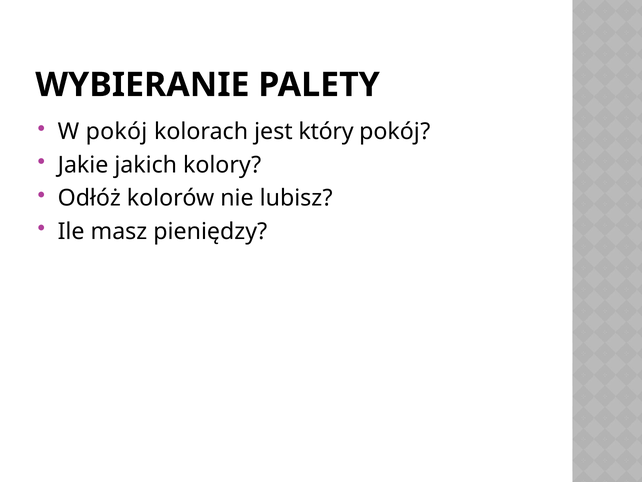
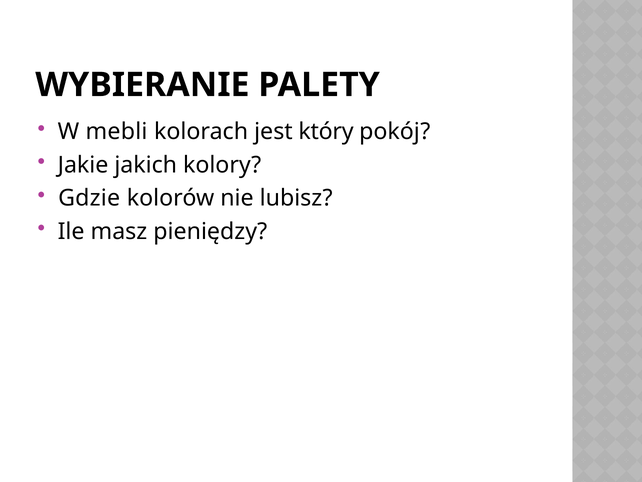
W pokój: pokój -> mebli
Odłóż: Odłóż -> Gdzie
